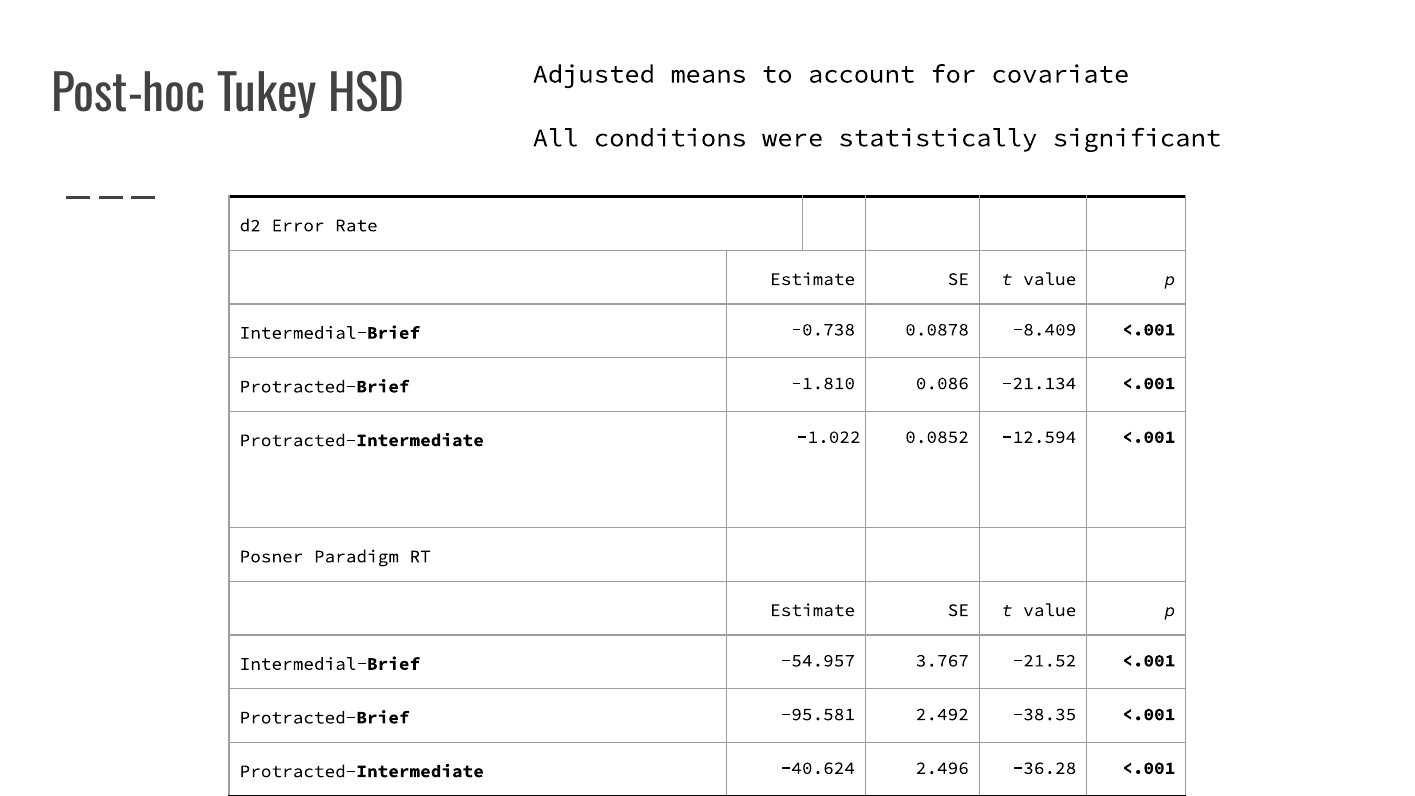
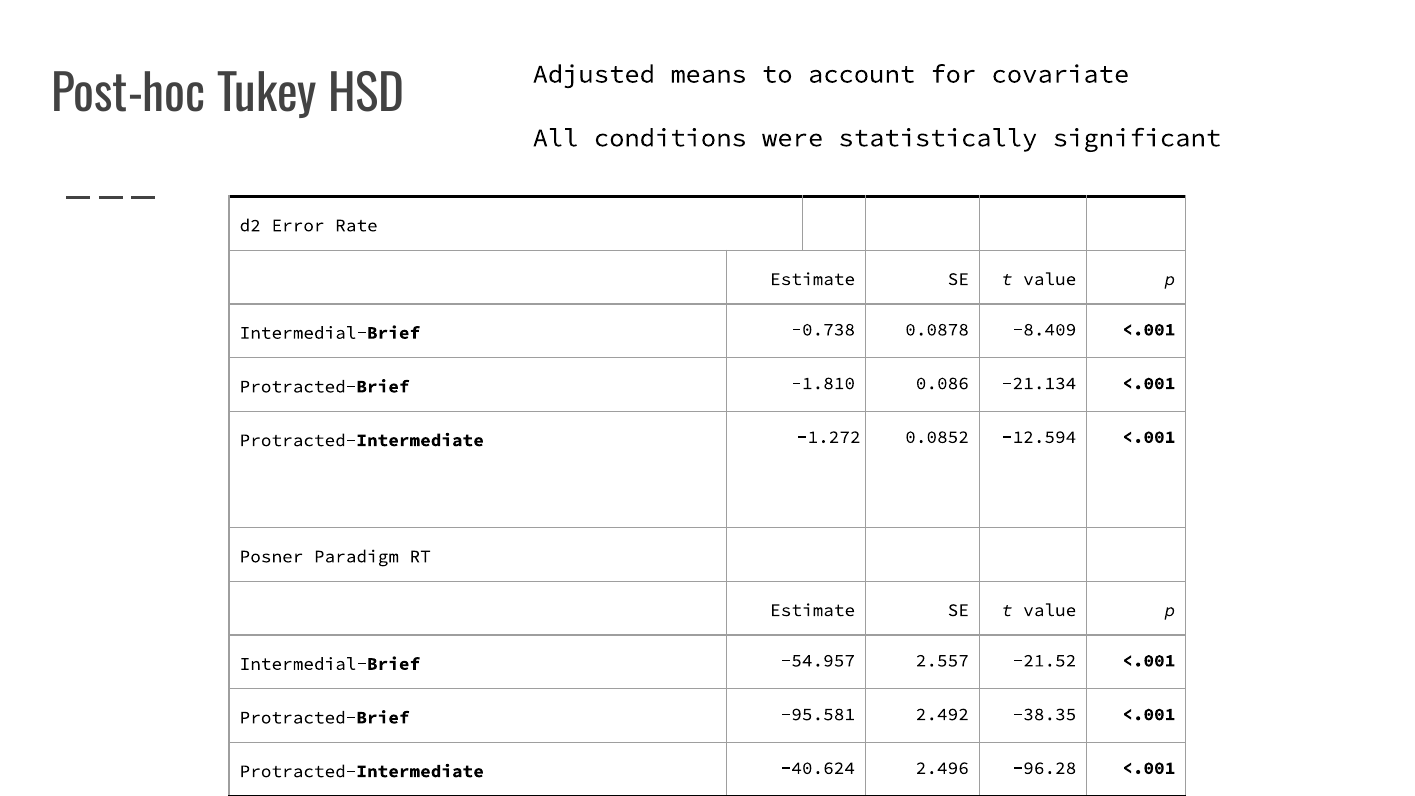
-1.022: -1.022 -> -1.272
3.767: 3.767 -> 2.557
-36.28: -36.28 -> -96.28
